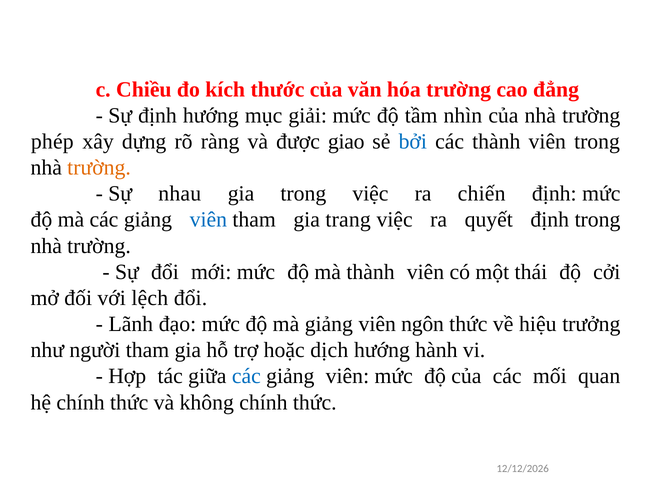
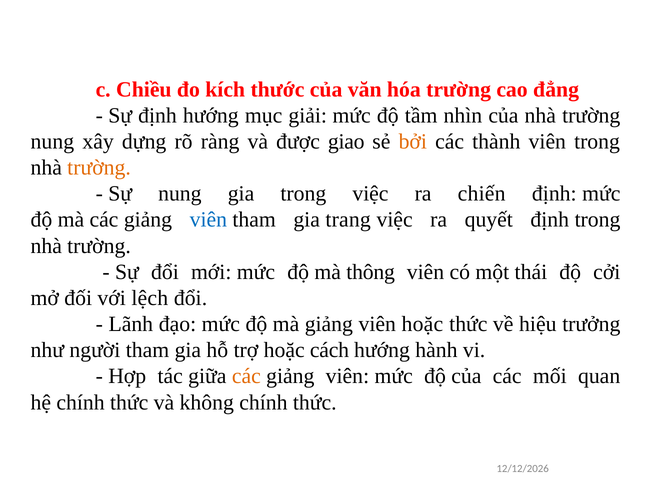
phép at (52, 141): phép -> nung
bởi colour: blue -> orange
Sự nhau: nhau -> nung
mà thành: thành -> thông
viên ngôn: ngôn -> hoặc
dịch: dịch -> cách
các at (246, 376) colour: blue -> orange
